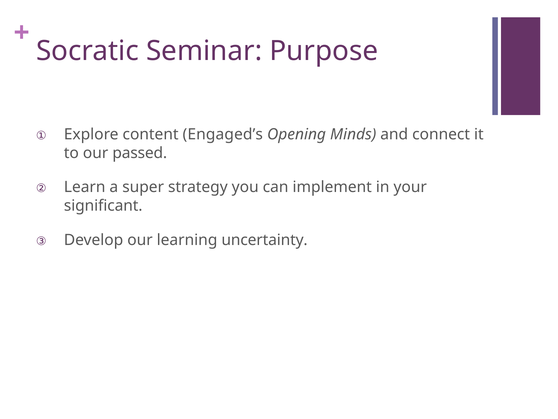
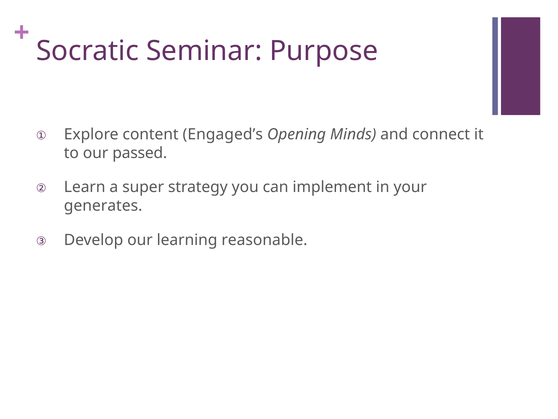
significant: significant -> generates
uncertainty: uncertainty -> reasonable
